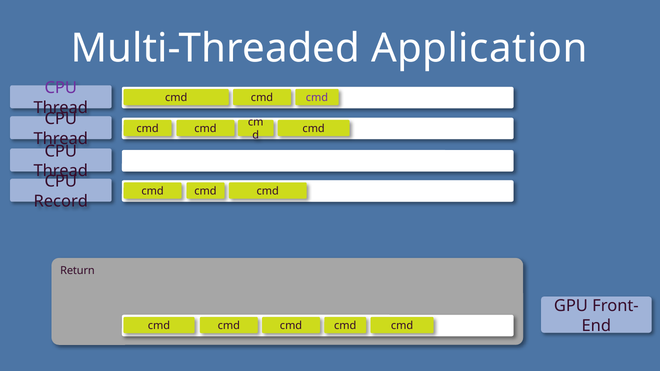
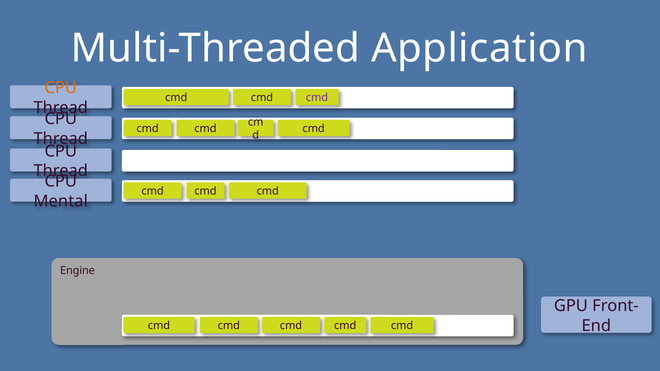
CPU at (61, 88) colour: purple -> orange
Record: Record -> Mental
Return: Return -> Engine
